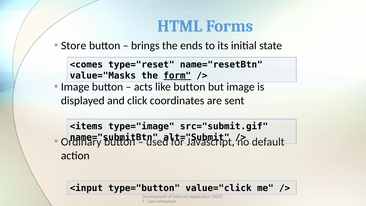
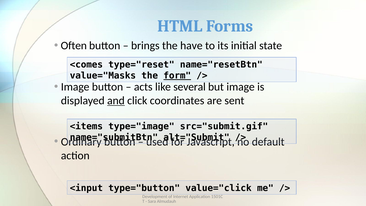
Store: Store -> Often
ends: ends -> have
like button: button -> several
and underline: none -> present
